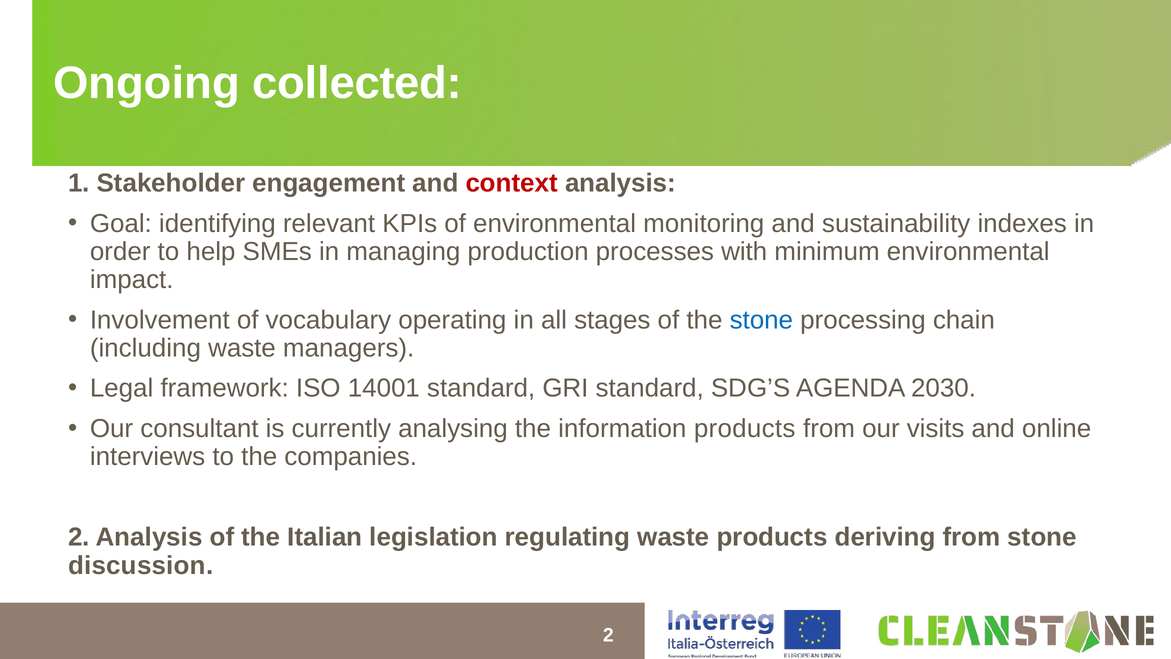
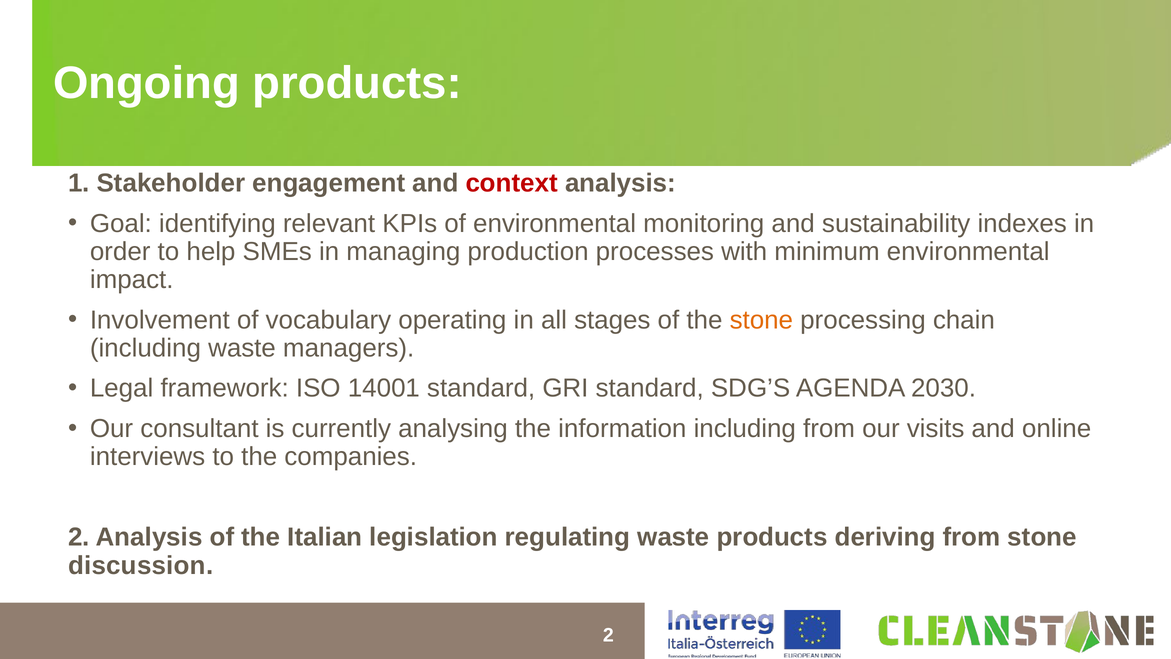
Ongoing collected: collected -> products
stone at (761, 320) colour: blue -> orange
information products: products -> including
